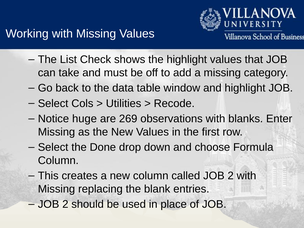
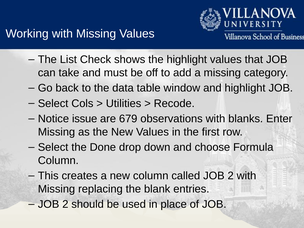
huge: huge -> issue
269: 269 -> 679
